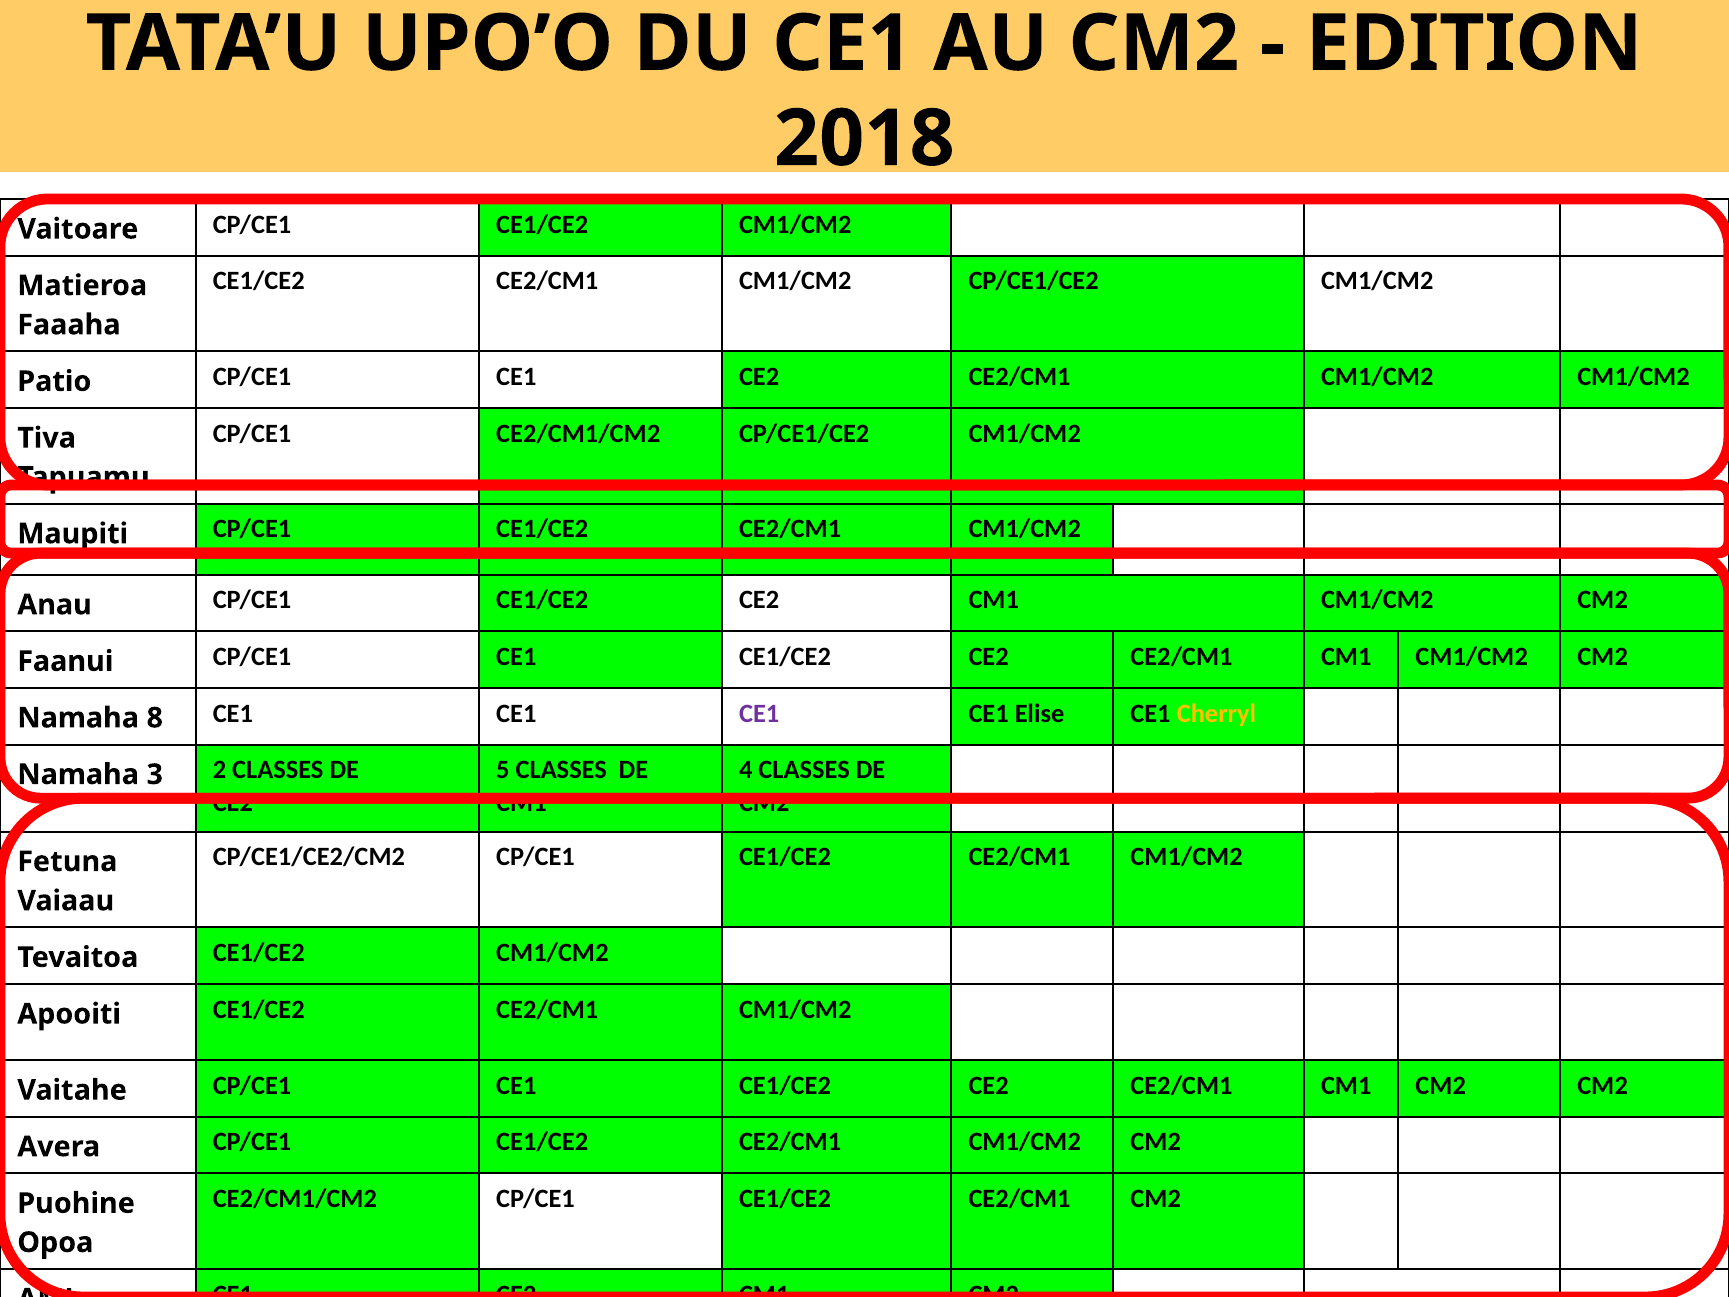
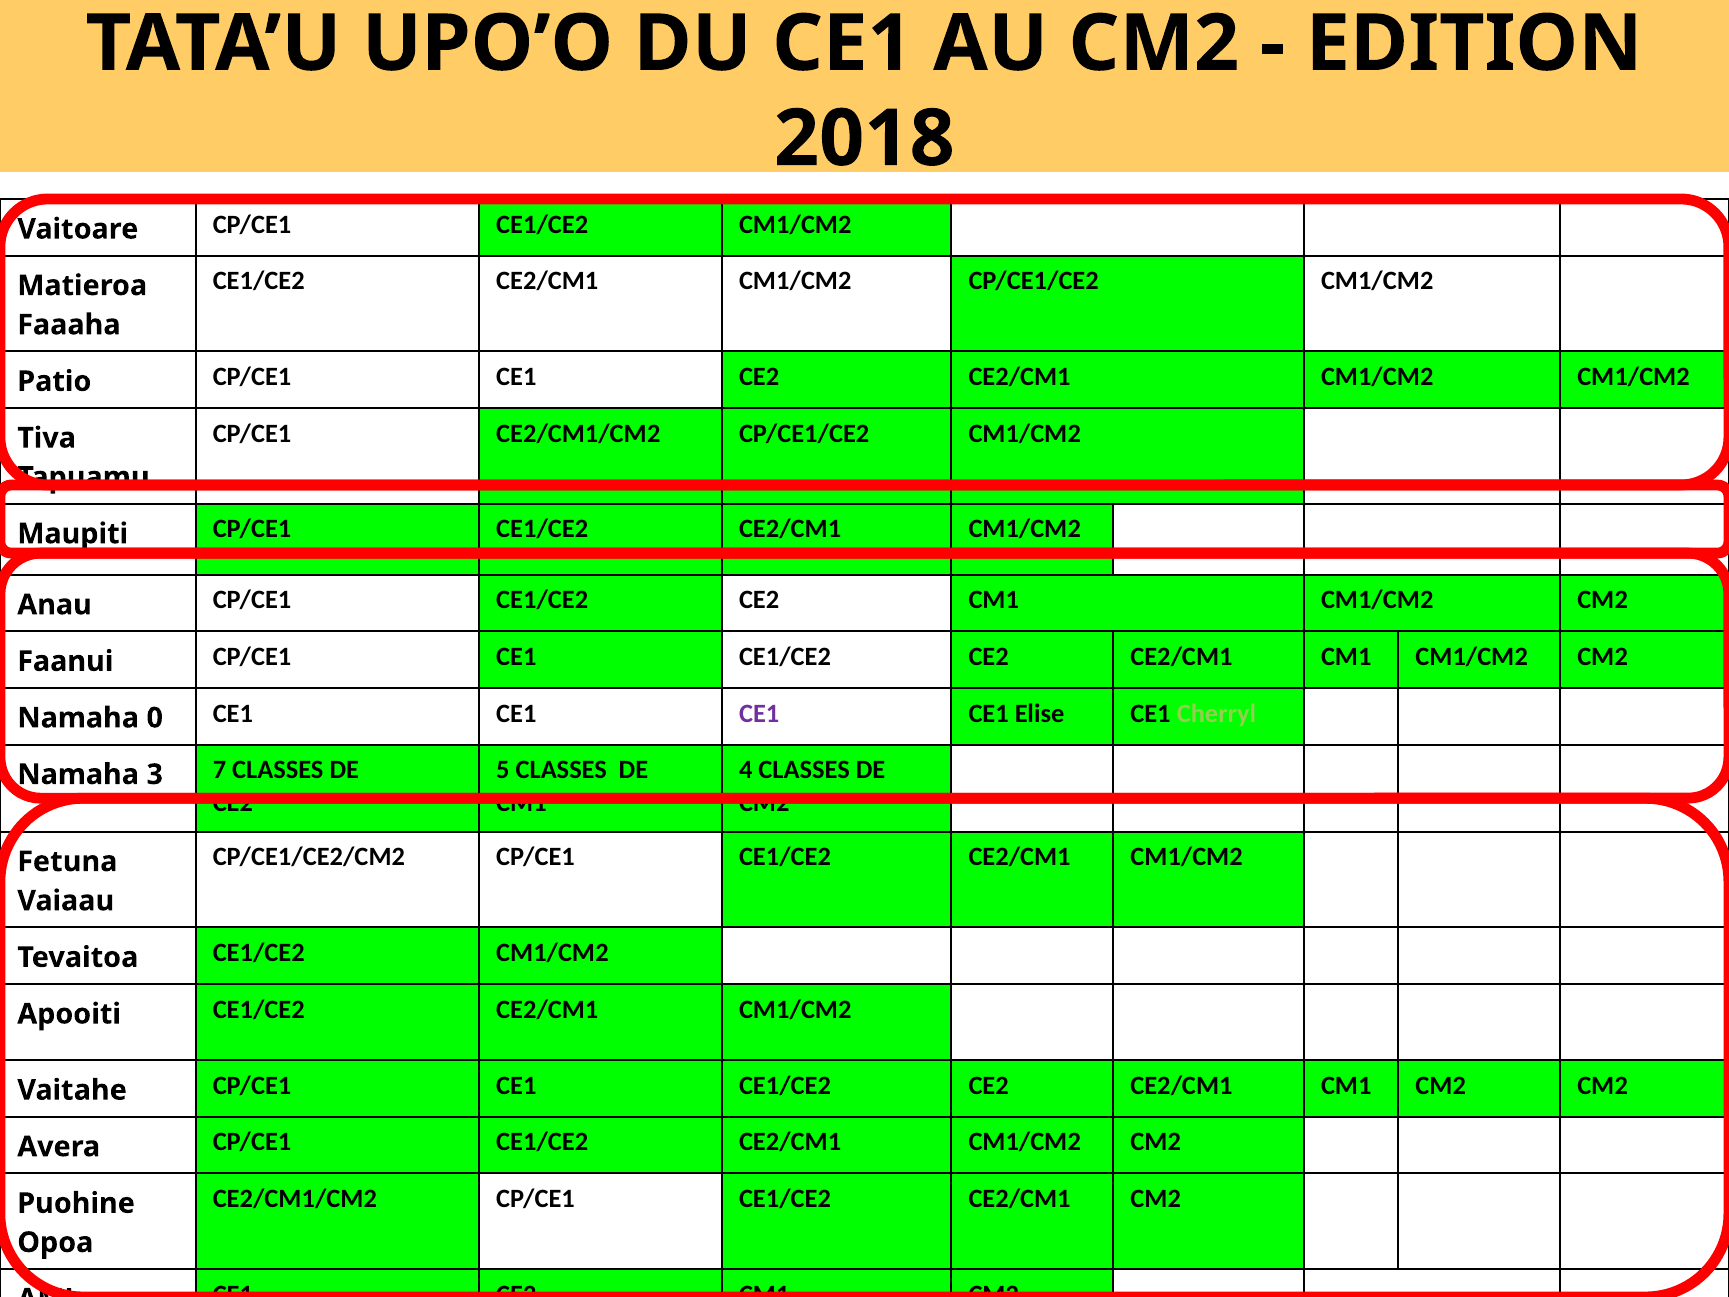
8: 8 -> 0
Cherryl colour: yellow -> light green
2: 2 -> 7
